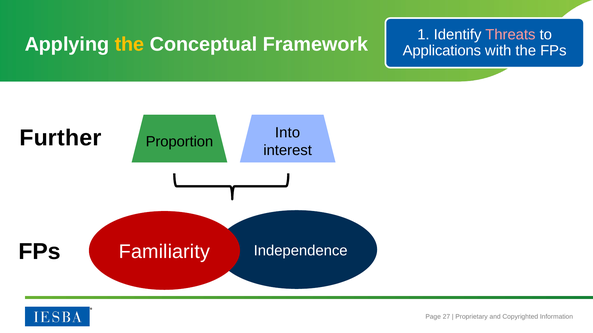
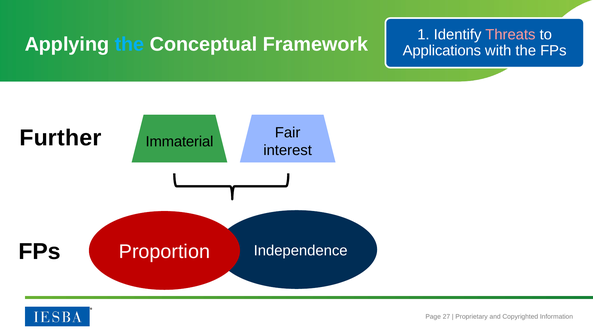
the at (129, 44) colour: yellow -> light blue
Into: Into -> Fair
Proportion: Proportion -> Immaterial
Familiarity: Familiarity -> Proportion
